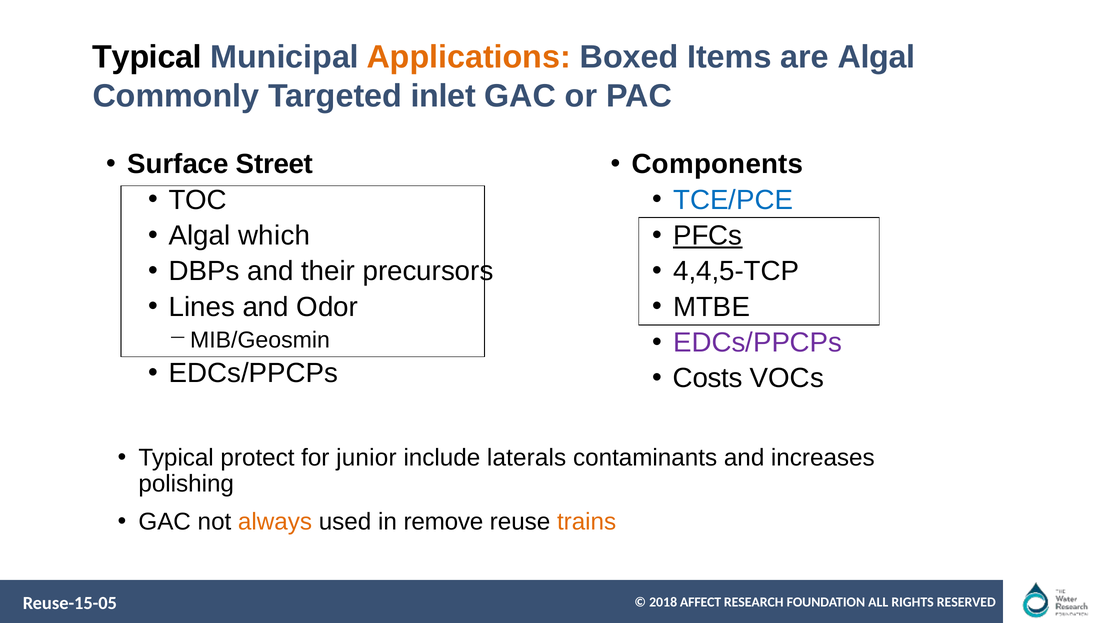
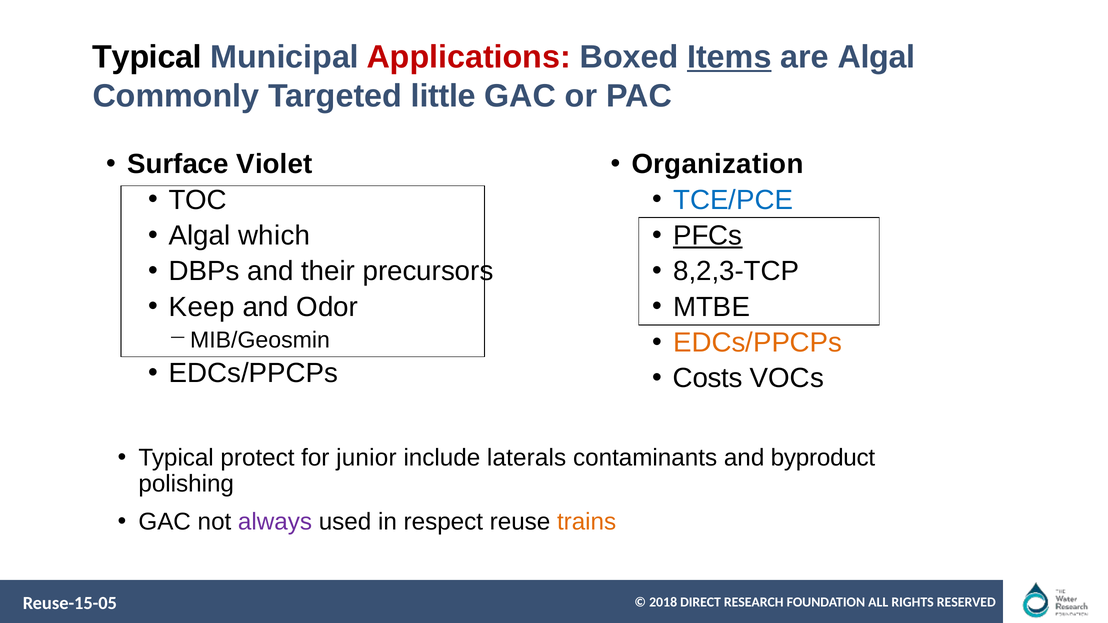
Applications colour: orange -> red
Items underline: none -> present
inlet: inlet -> little
Street: Street -> Violet
Components: Components -> Organization
4,4,5-TCP: 4,4,5-TCP -> 8,2,3-TCP
Lines: Lines -> Keep
EDCs/PPCPs at (758, 343) colour: purple -> orange
increases: increases -> byproduct
always colour: orange -> purple
remove: remove -> respect
AFFECT: AFFECT -> DIRECT
